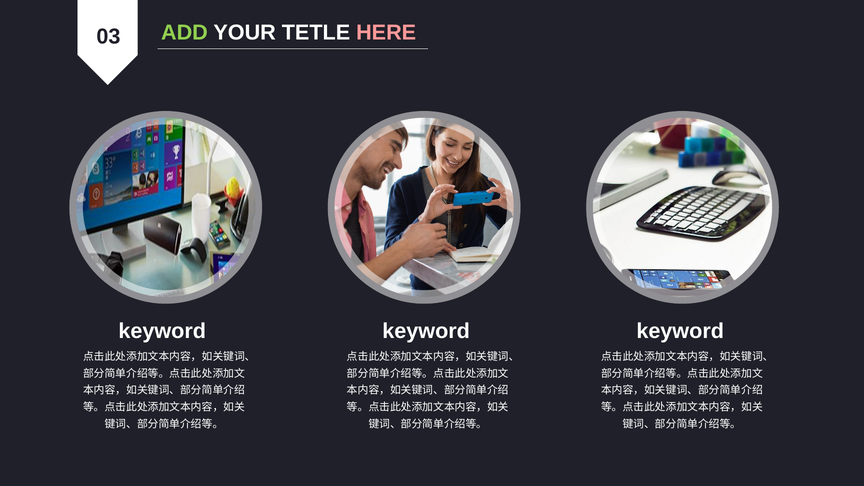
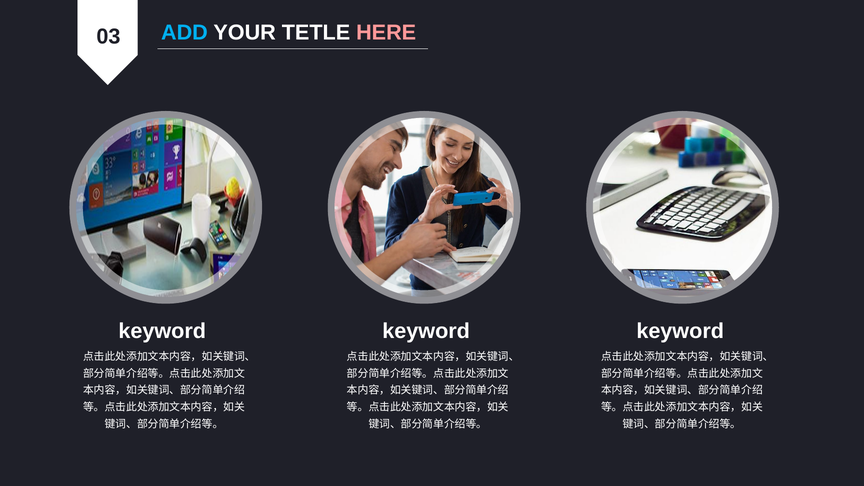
ADD colour: light green -> light blue
